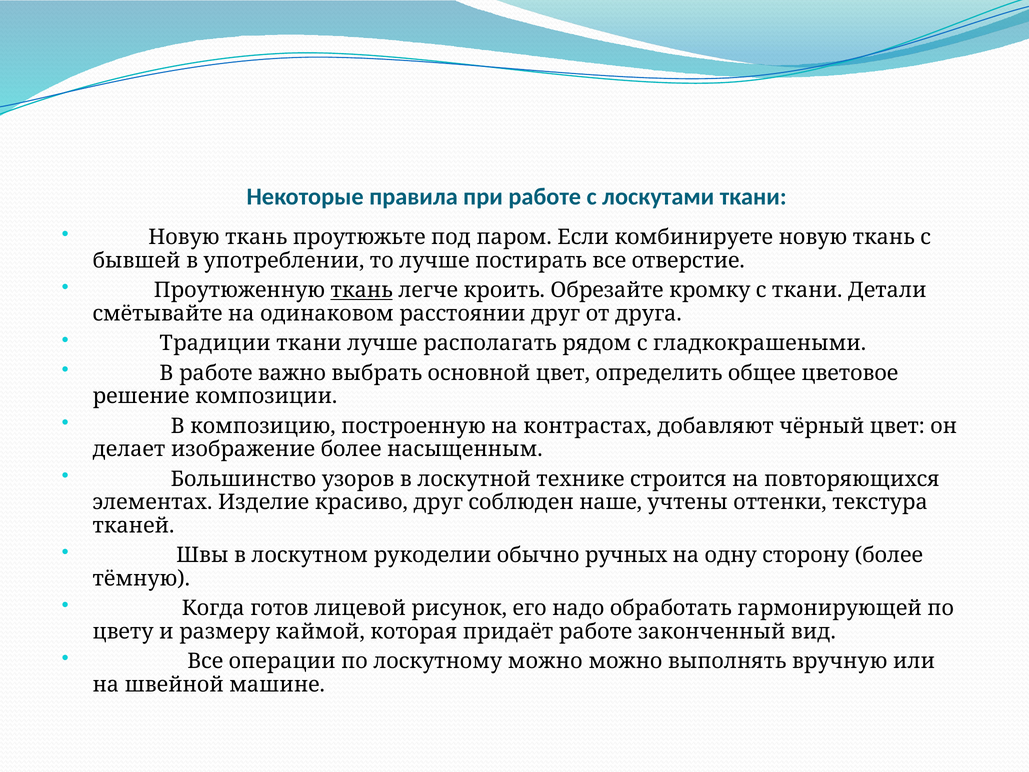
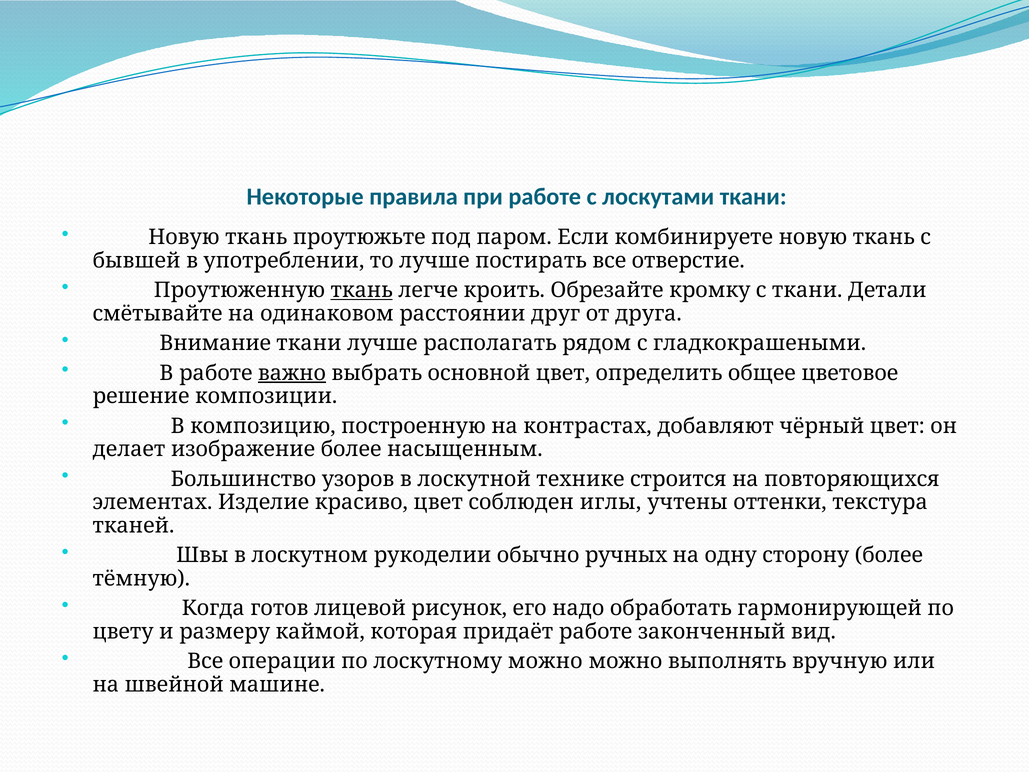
Традиции: Традиции -> Внимание
важно underline: none -> present
красиво друг: друг -> цвет
наше: наше -> иглы
